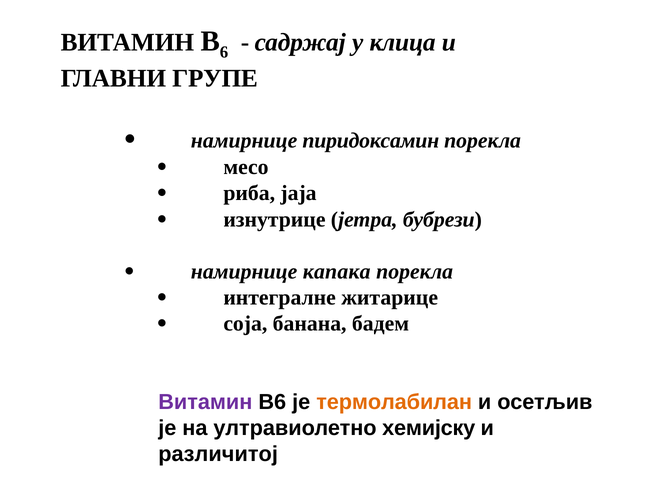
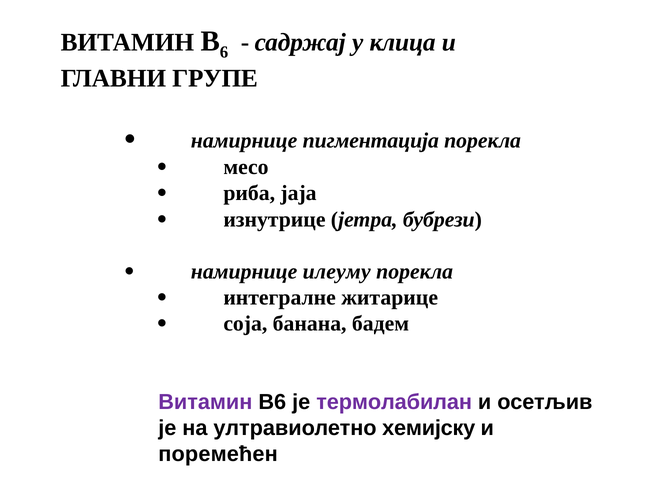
пиридоксамин: пиридоксамин -> пигментација
капака: капака -> илеуму
термолабилан colour: orange -> purple
различитој: различитој -> поремећен
